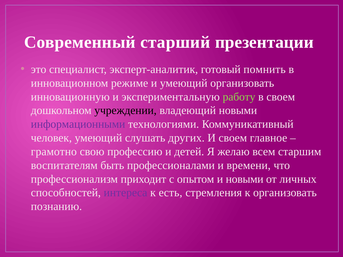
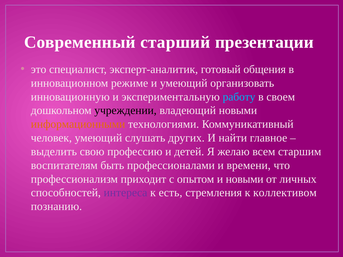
помнить: помнить -> общения
работу colour: light green -> light blue
информационными colour: purple -> orange
И своем: своем -> найти
грамотно: грамотно -> выделить
к организовать: организовать -> коллективом
